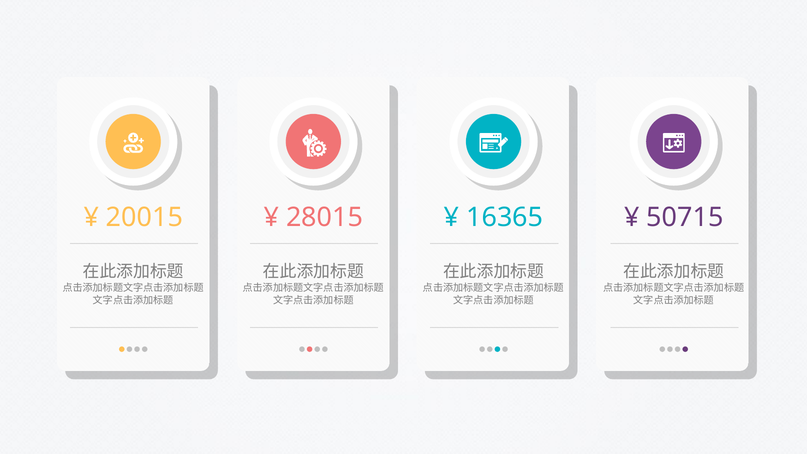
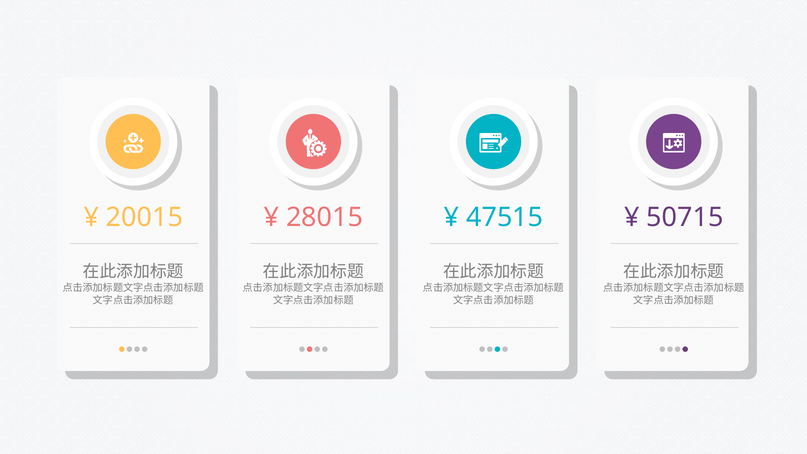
16365: 16365 -> 47515
